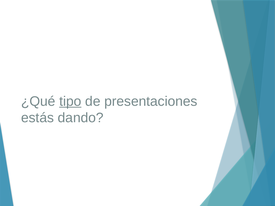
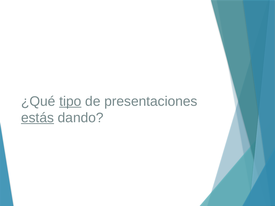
estás underline: none -> present
